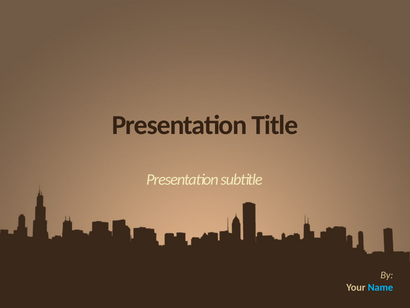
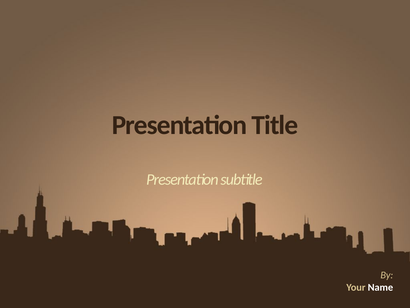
Name colour: light blue -> white
